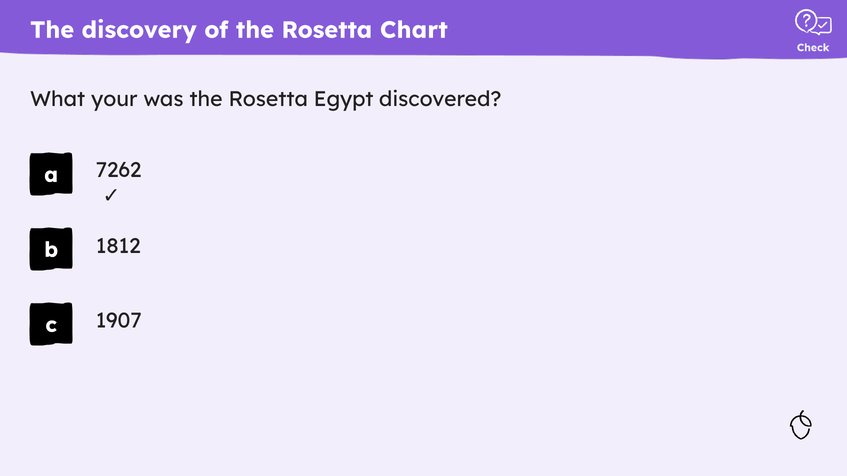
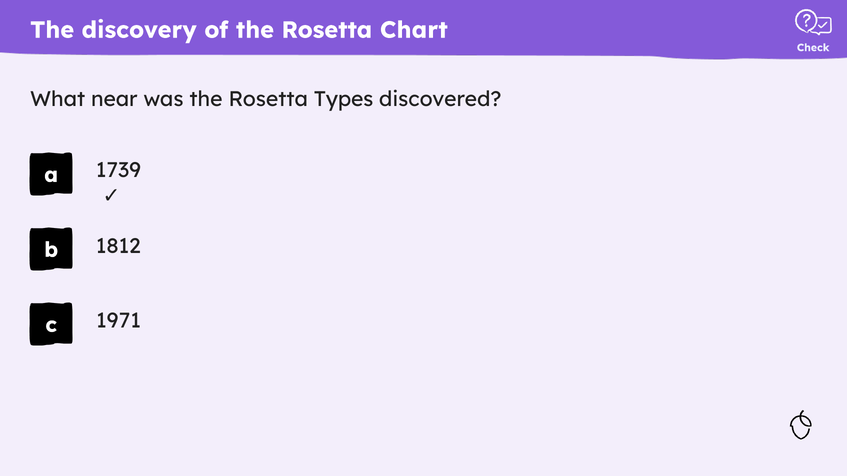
your: your -> near
Egypt: Egypt -> Types
7262: 7262 -> 1739
1907: 1907 -> 1971
